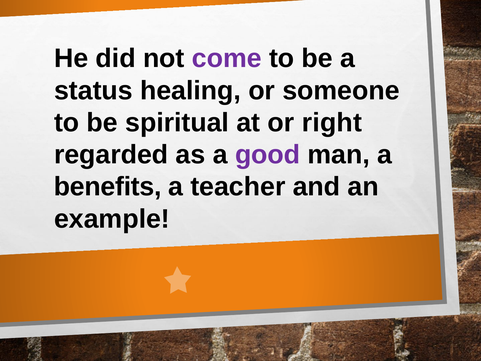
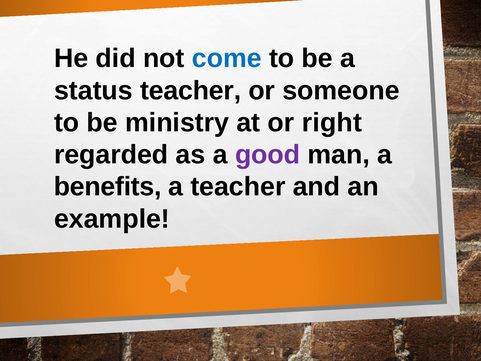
come colour: purple -> blue
status healing: healing -> teacher
spiritual: spiritual -> ministry
